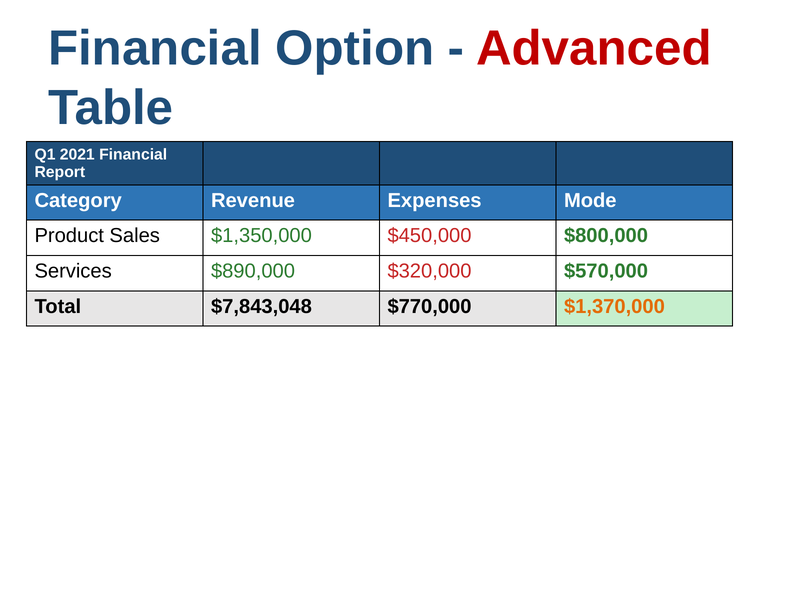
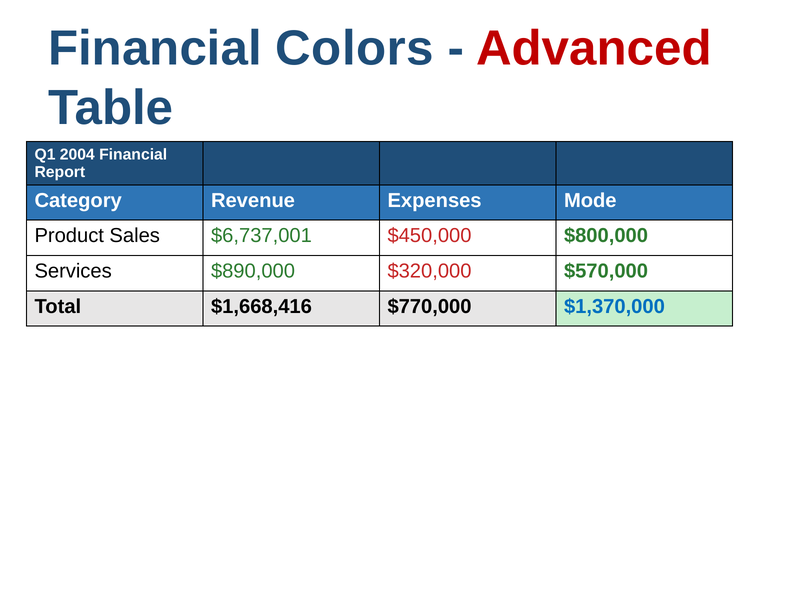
Option: Option -> Colors
2021: 2021 -> 2004
$1,350,000: $1,350,000 -> $6,737,001
$7,843,048: $7,843,048 -> $1,668,416
$1,370,000 colour: orange -> blue
